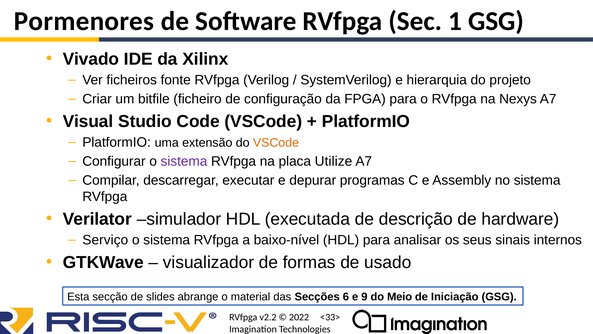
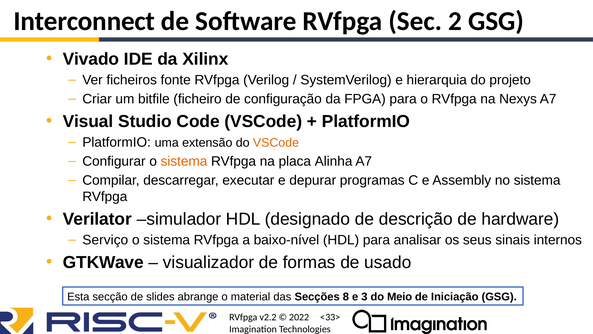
Pormenores: Pormenores -> Interconnect
1: 1 -> 2
sistema at (184, 161) colour: purple -> orange
Utilize: Utilize -> Alinha
executada: executada -> designado
6: 6 -> 8
9: 9 -> 3
